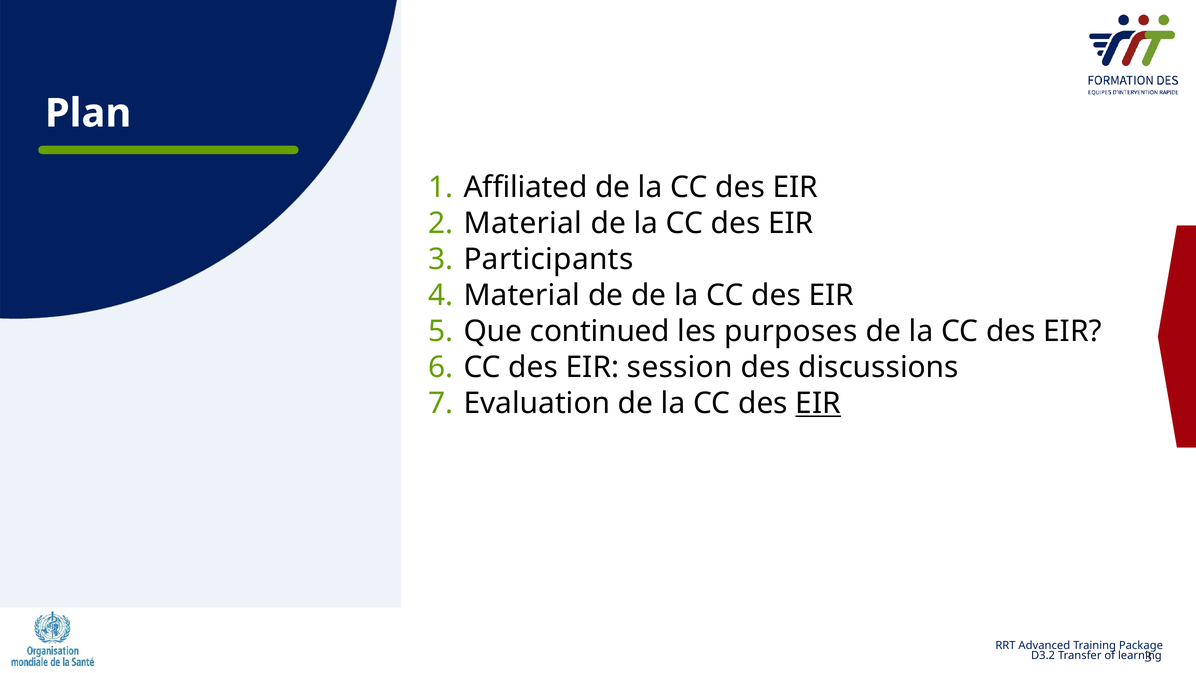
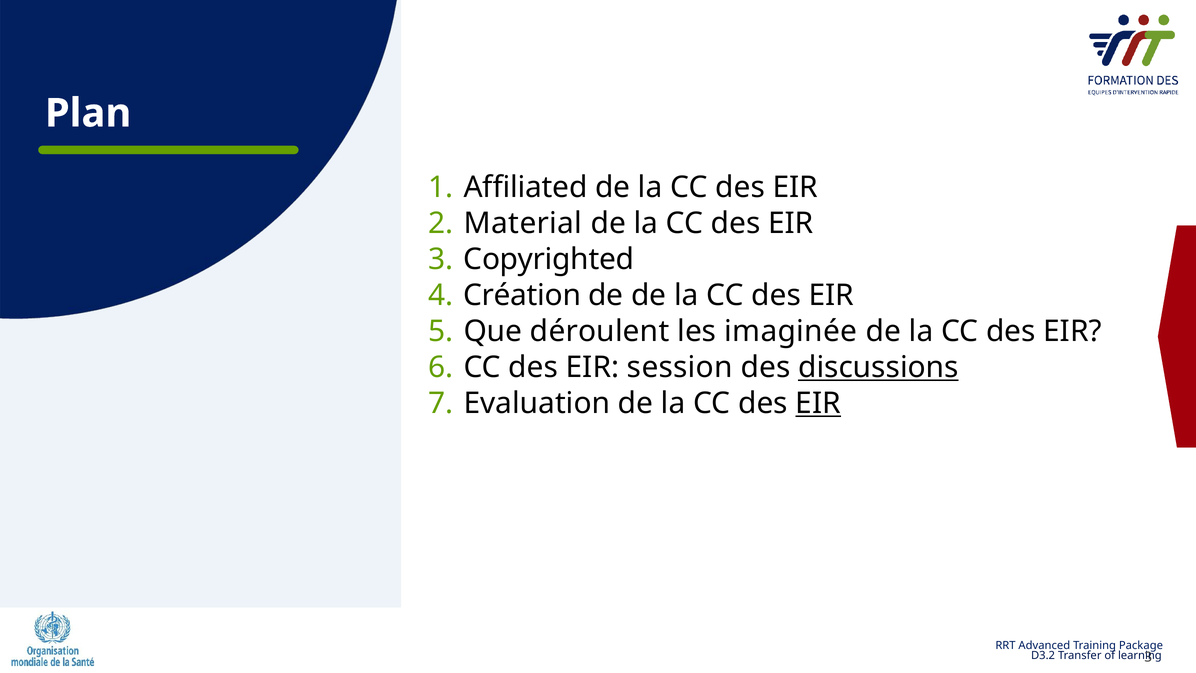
Participants: Participants -> Copyrighted
Material at (522, 295): Material -> Création
continued: continued -> déroulent
purposes: purposes -> imaginée
discussions underline: none -> present
